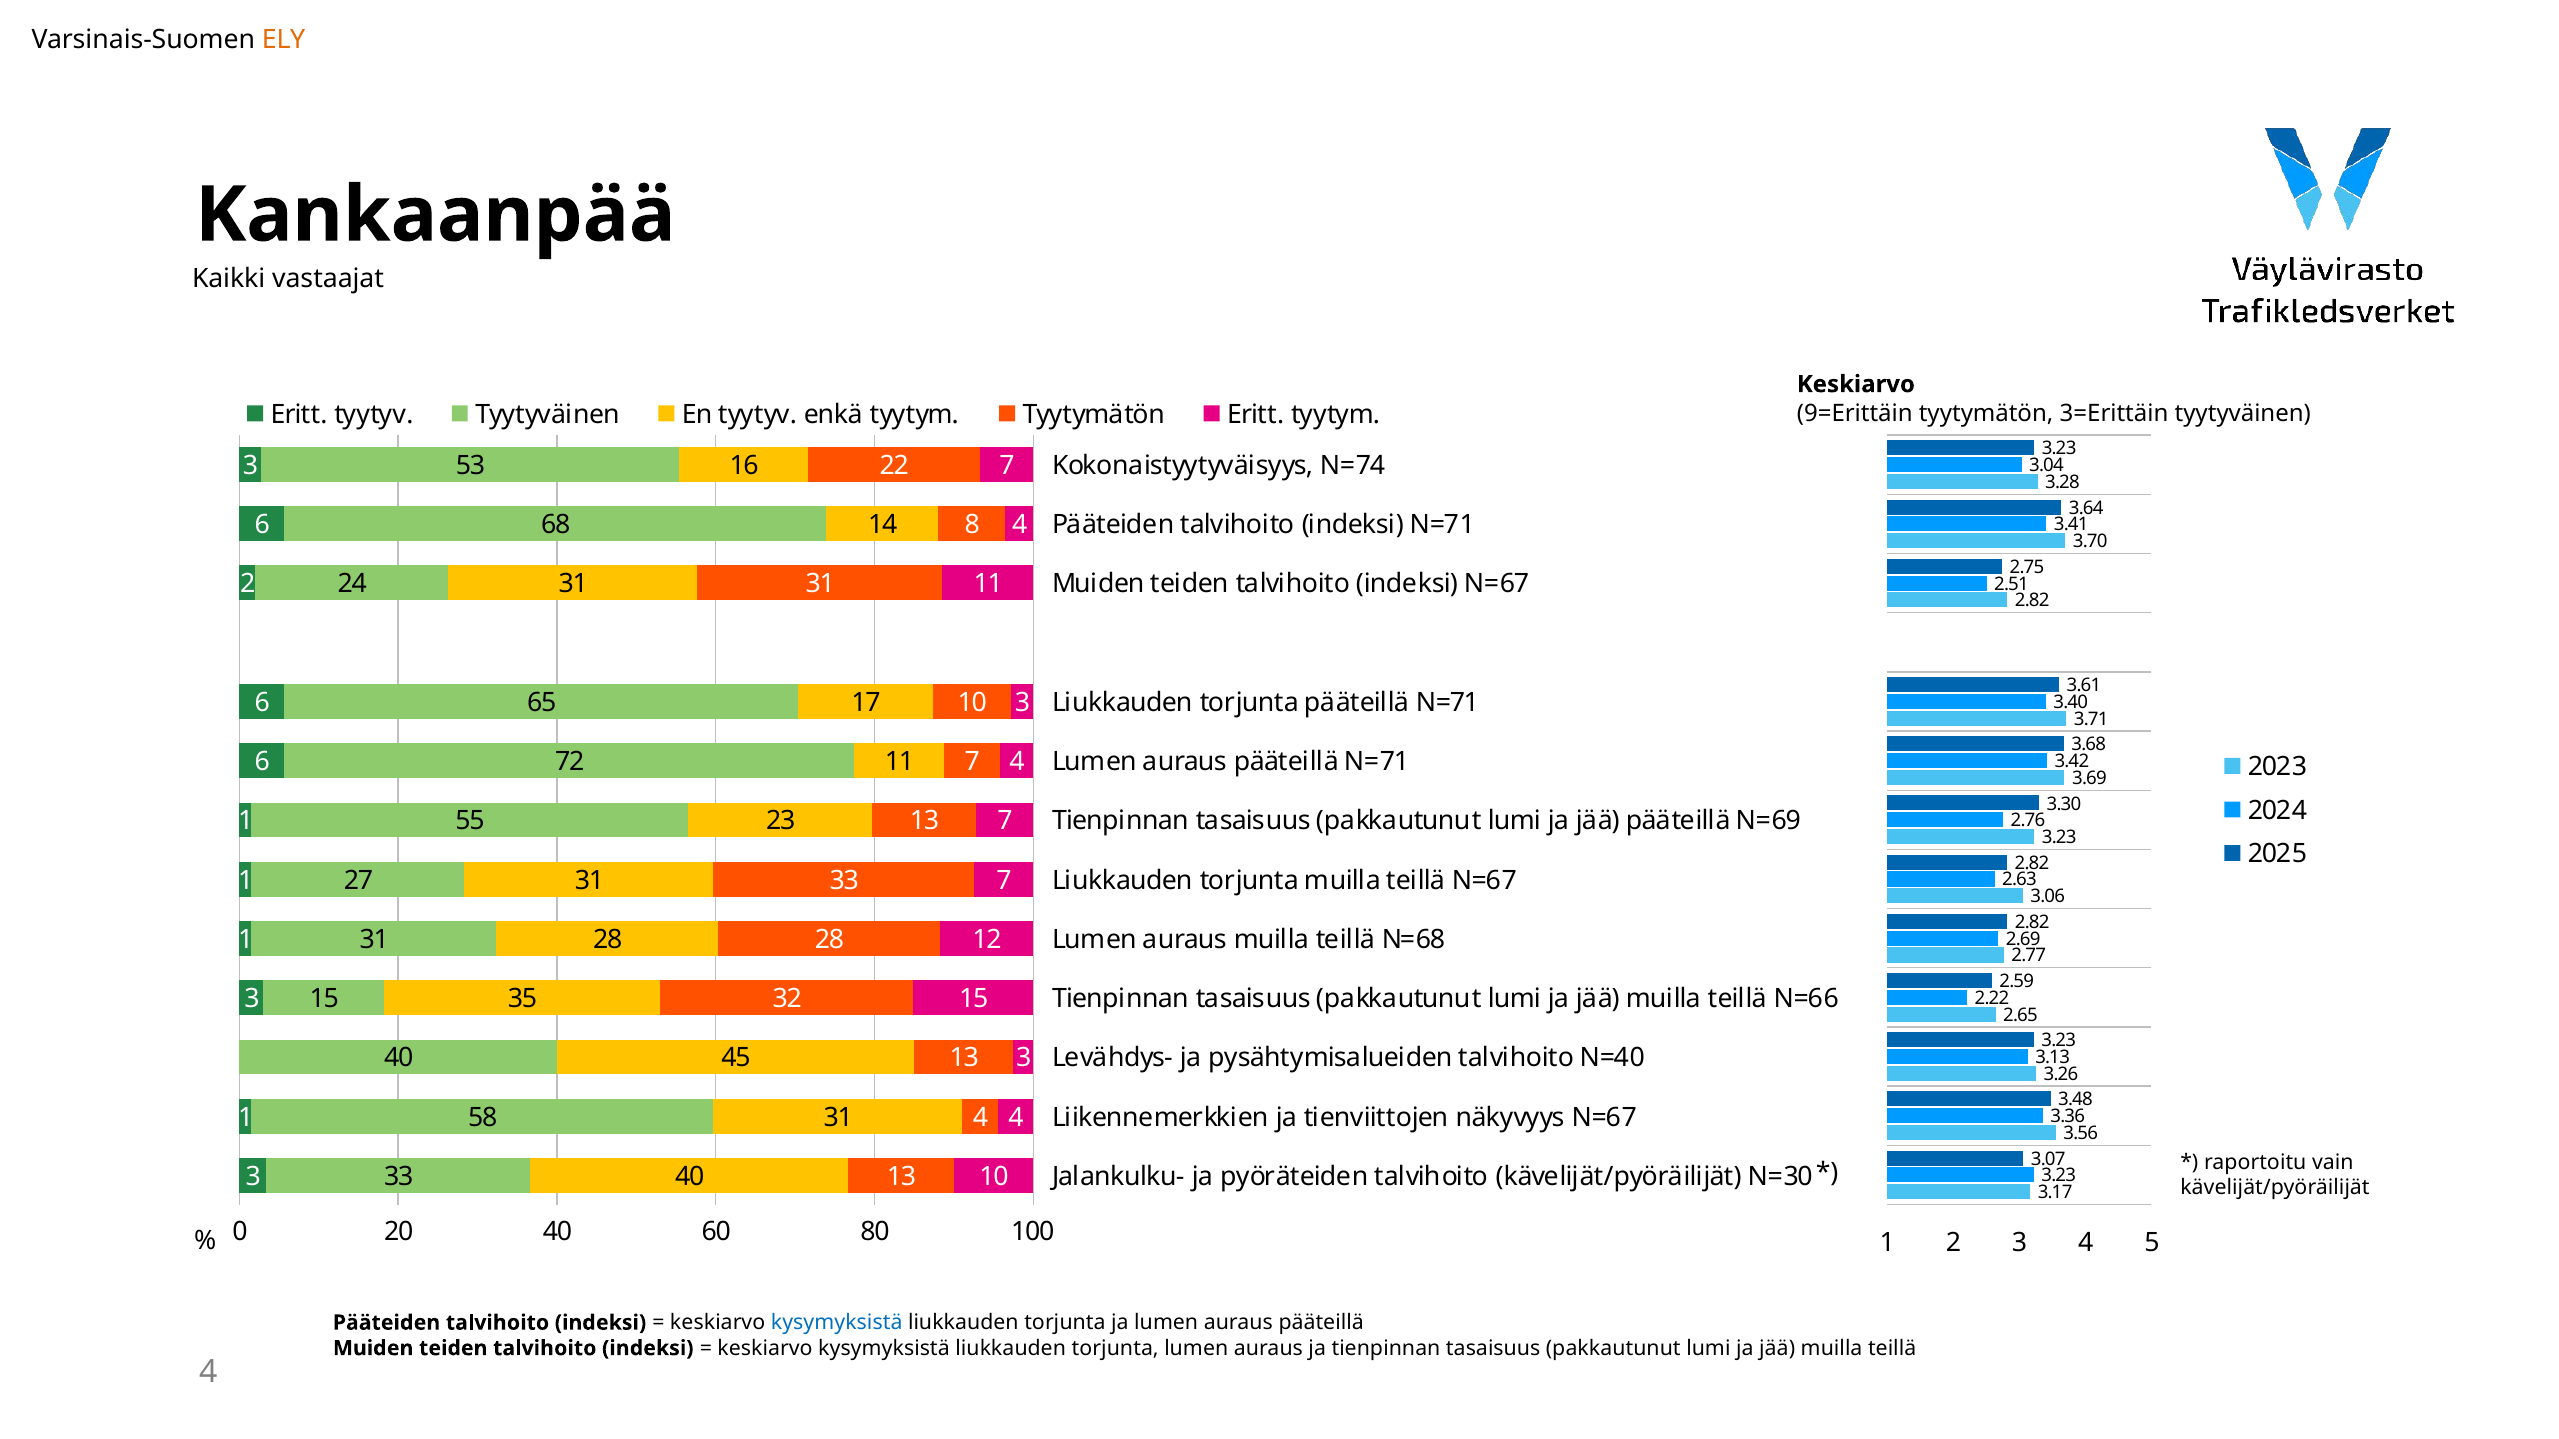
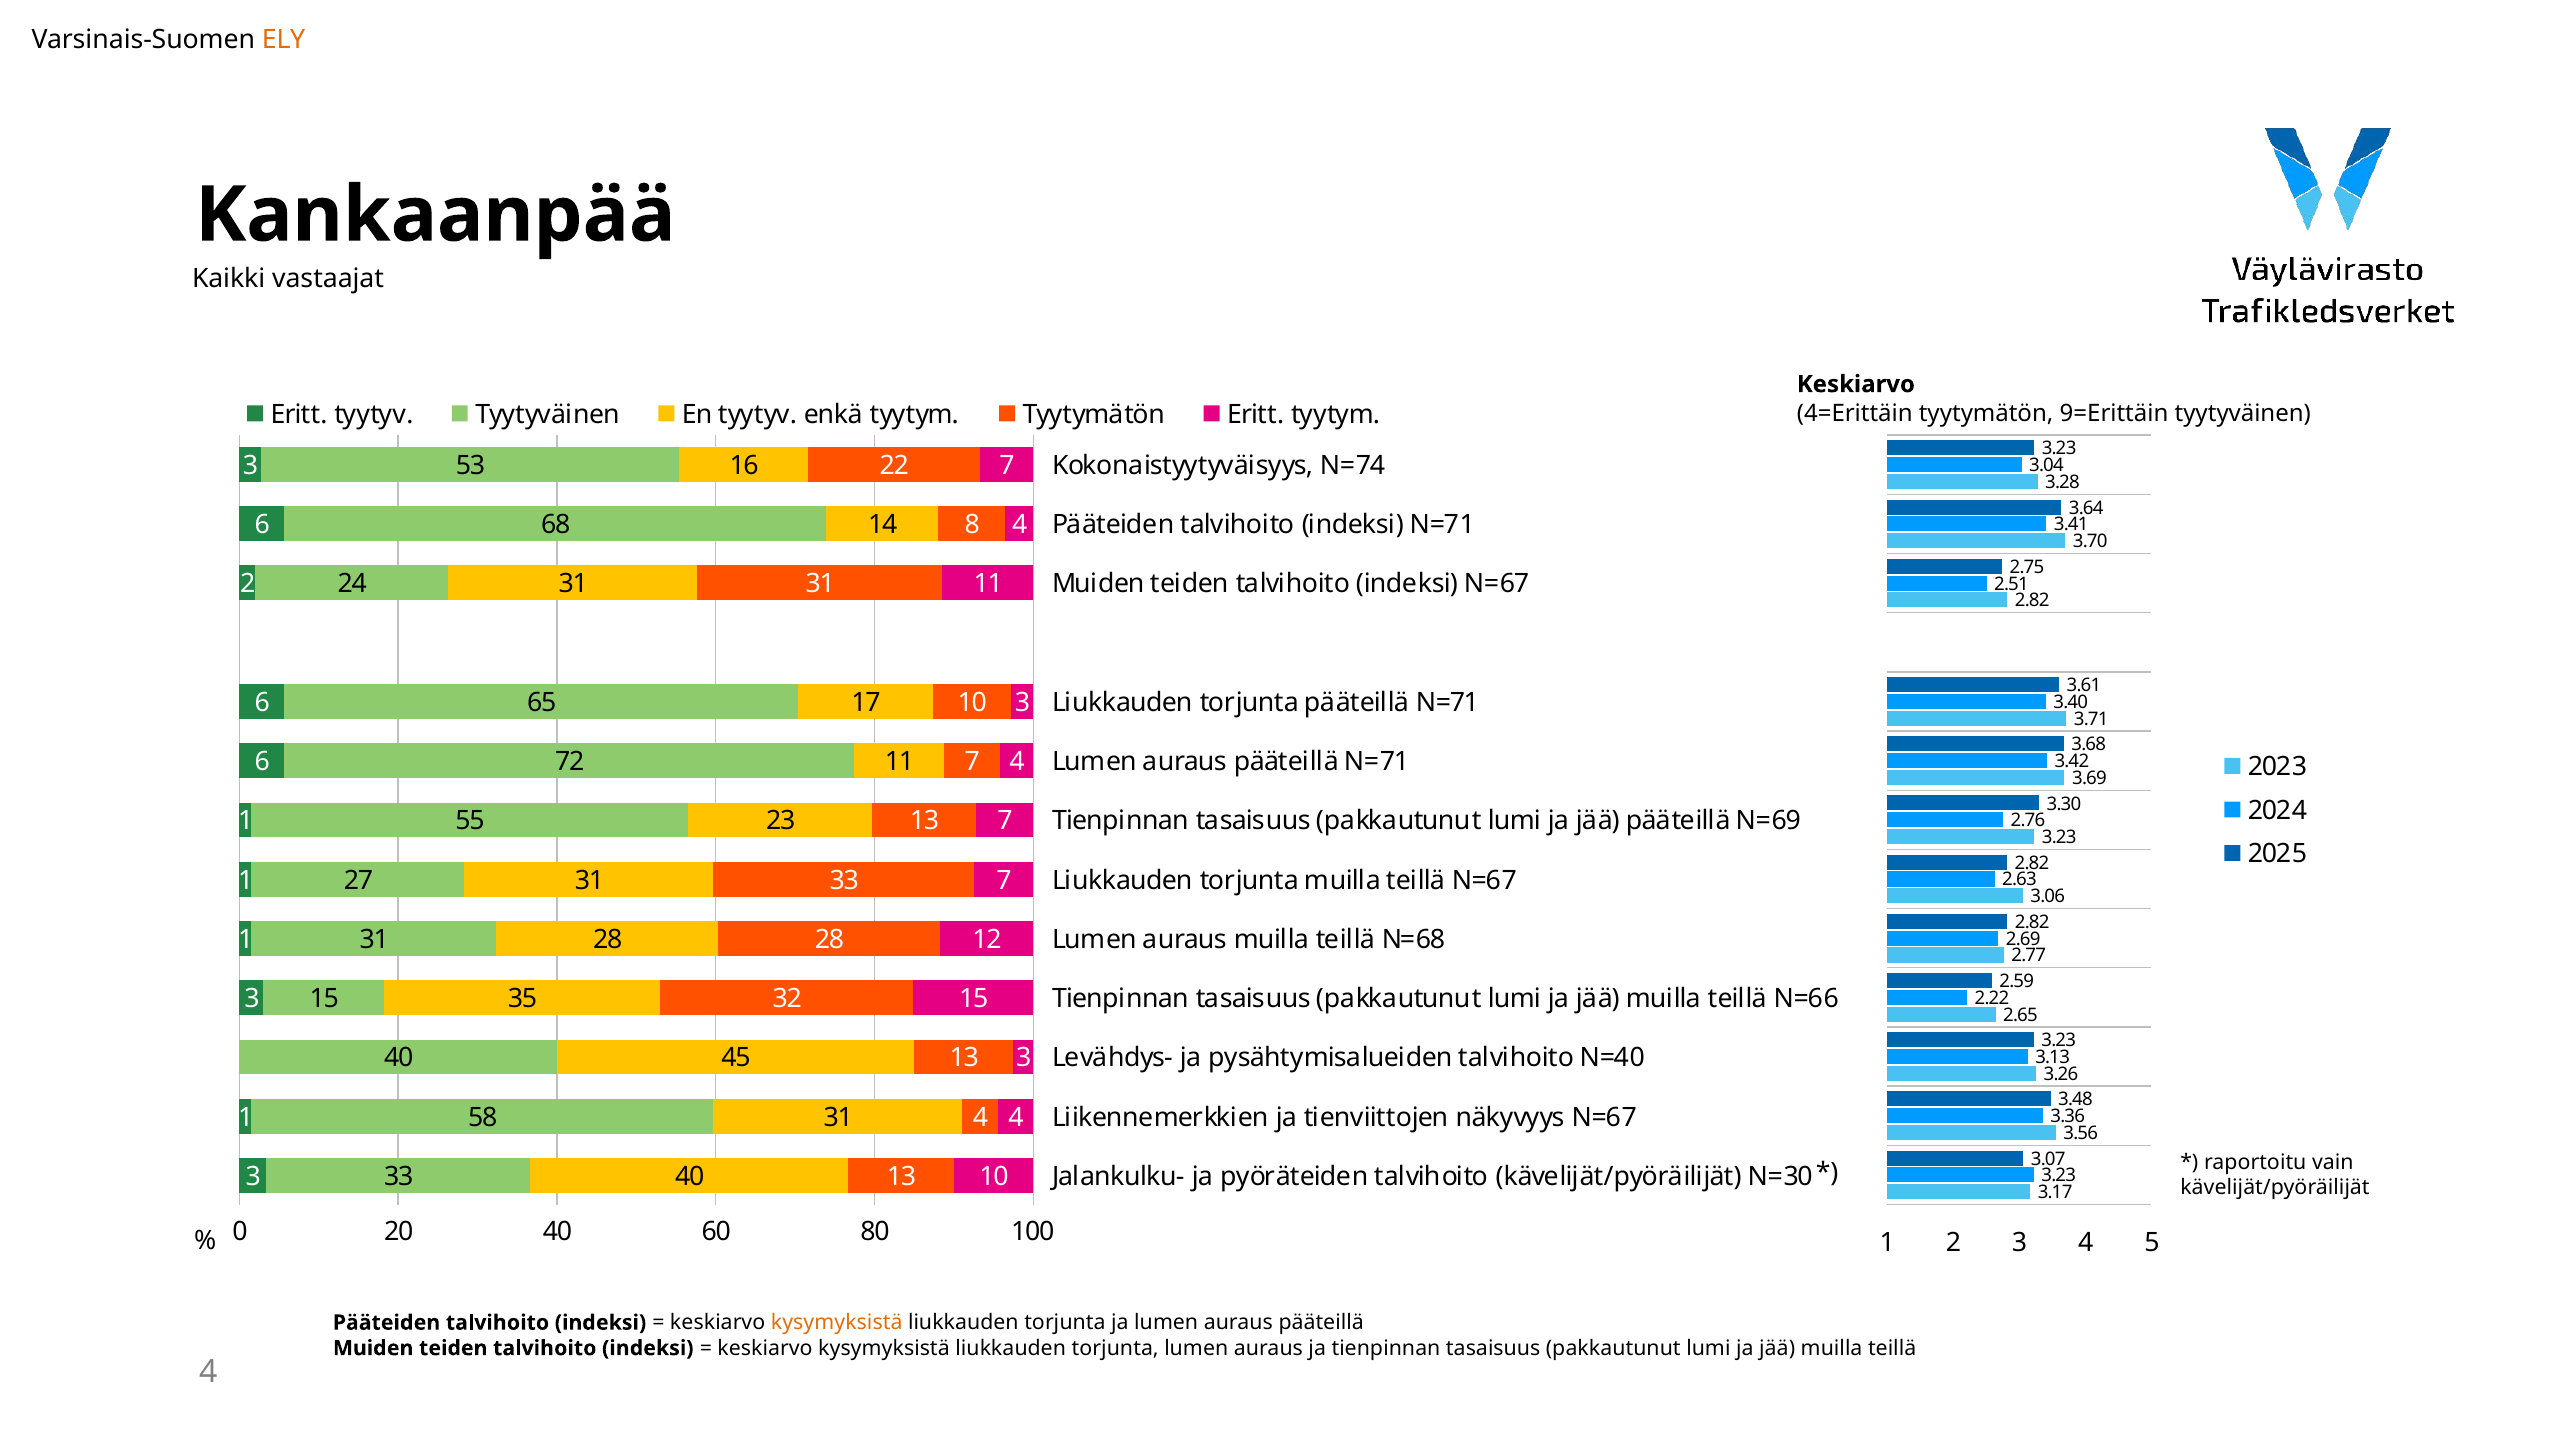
9=Erittäin: 9=Erittäin -> 4=Erittäin
3=Erittäin: 3=Erittäin -> 9=Erittäin
kysymyksistä at (837, 1323) colour: blue -> orange
